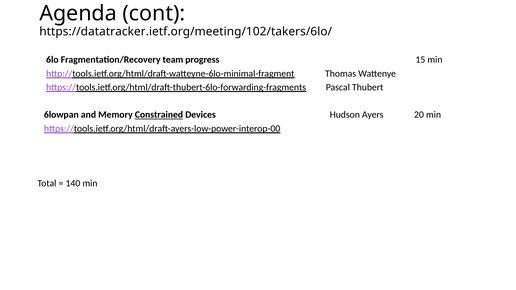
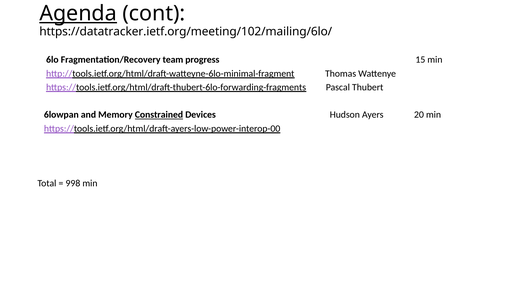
Agenda underline: none -> present
https://datatracker.ietf.org/meeting/102/takers/6lo/: https://datatracker.ietf.org/meeting/102/takers/6lo/ -> https://datatracker.ietf.org/meeting/102/mailing/6lo/
140: 140 -> 998
